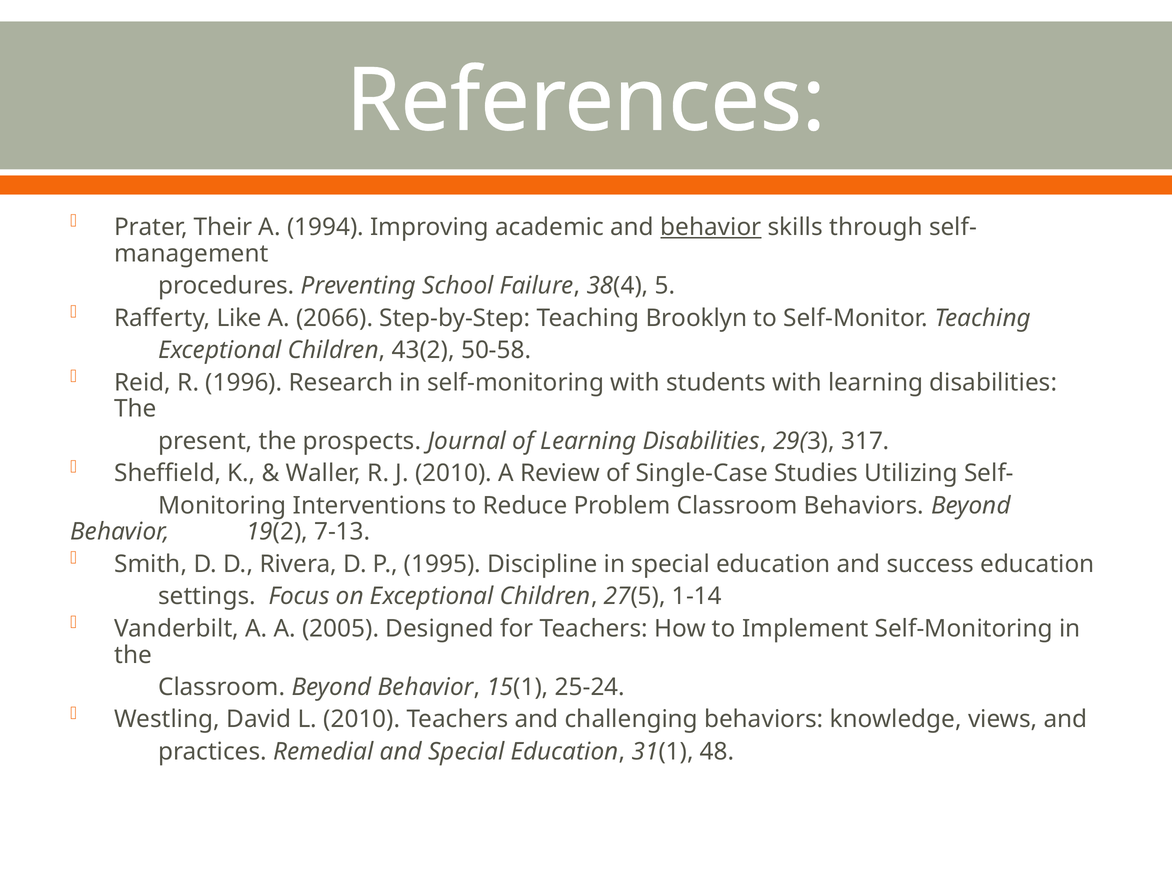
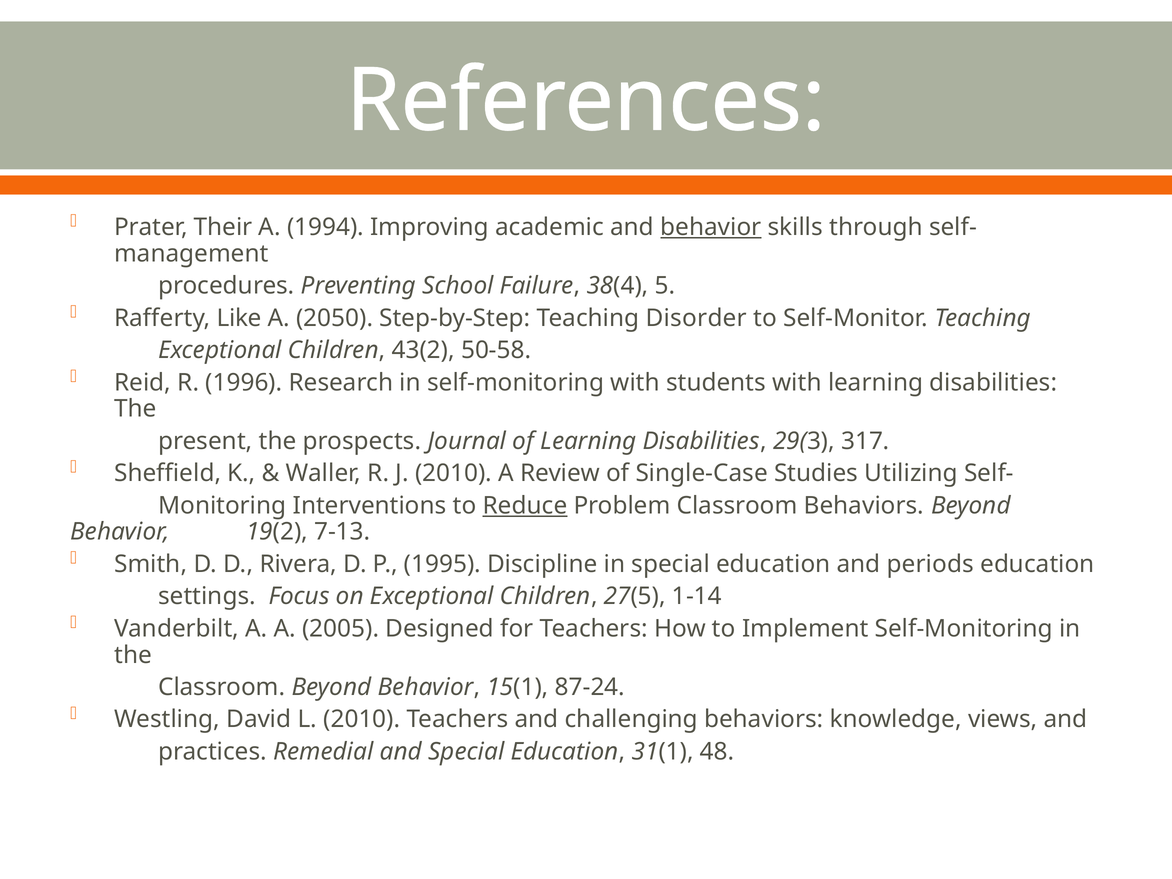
2066: 2066 -> 2050
Brooklyn: Brooklyn -> Disorder
Reduce underline: none -> present
success: success -> periods
25-24: 25-24 -> 87-24
